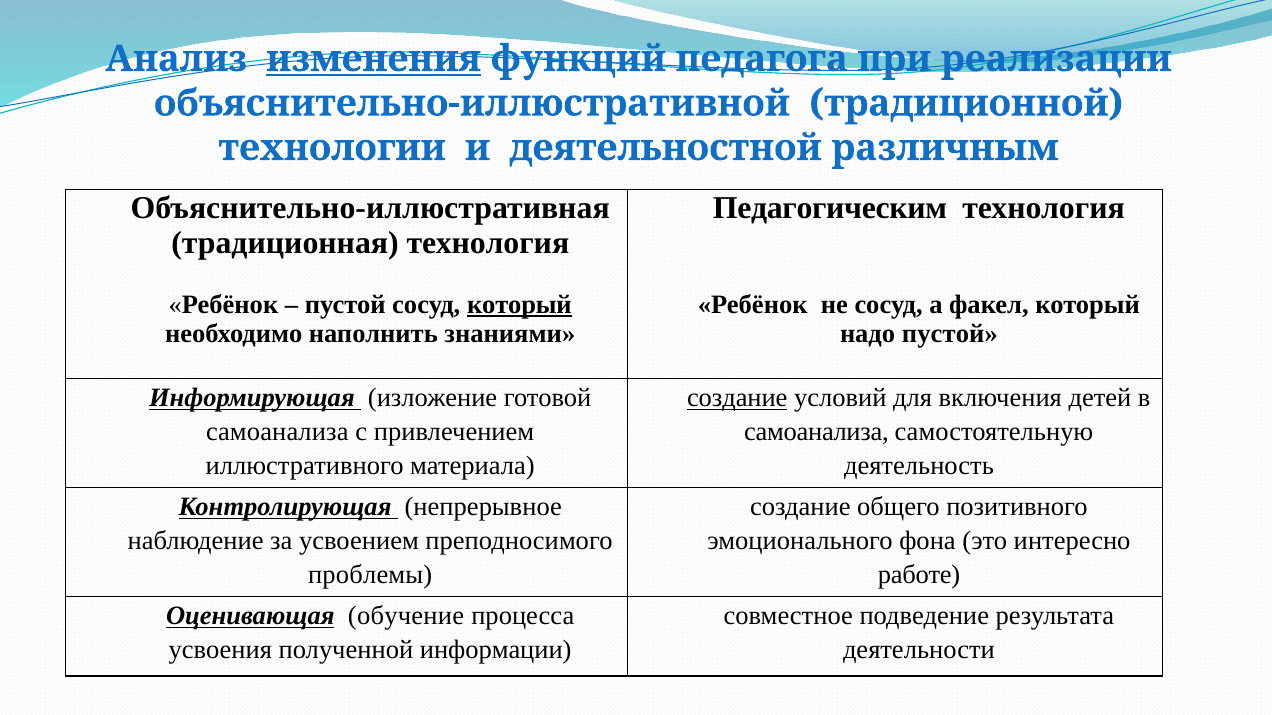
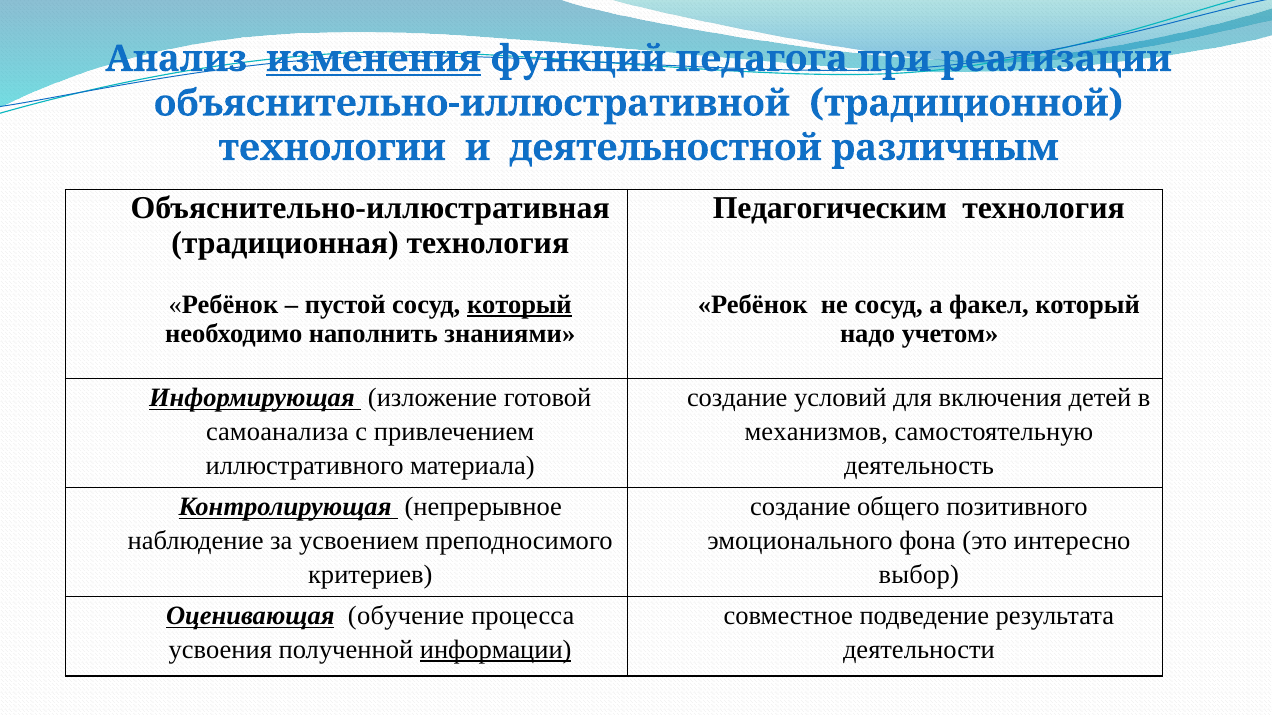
надо пустой: пустой -> учетом
создание at (737, 398) underline: present -> none
самоанализа at (816, 432): самоанализа -> механизмов
проблемы: проблемы -> критериев
работе: работе -> выбор
информации underline: none -> present
